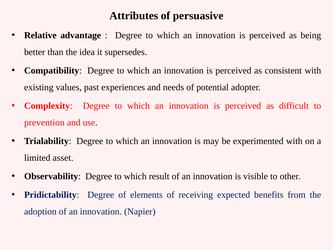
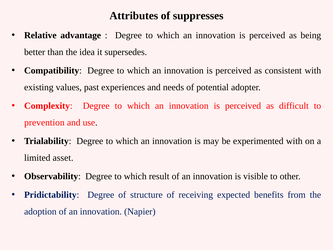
persuasive: persuasive -> suppresses
elements: elements -> structure
